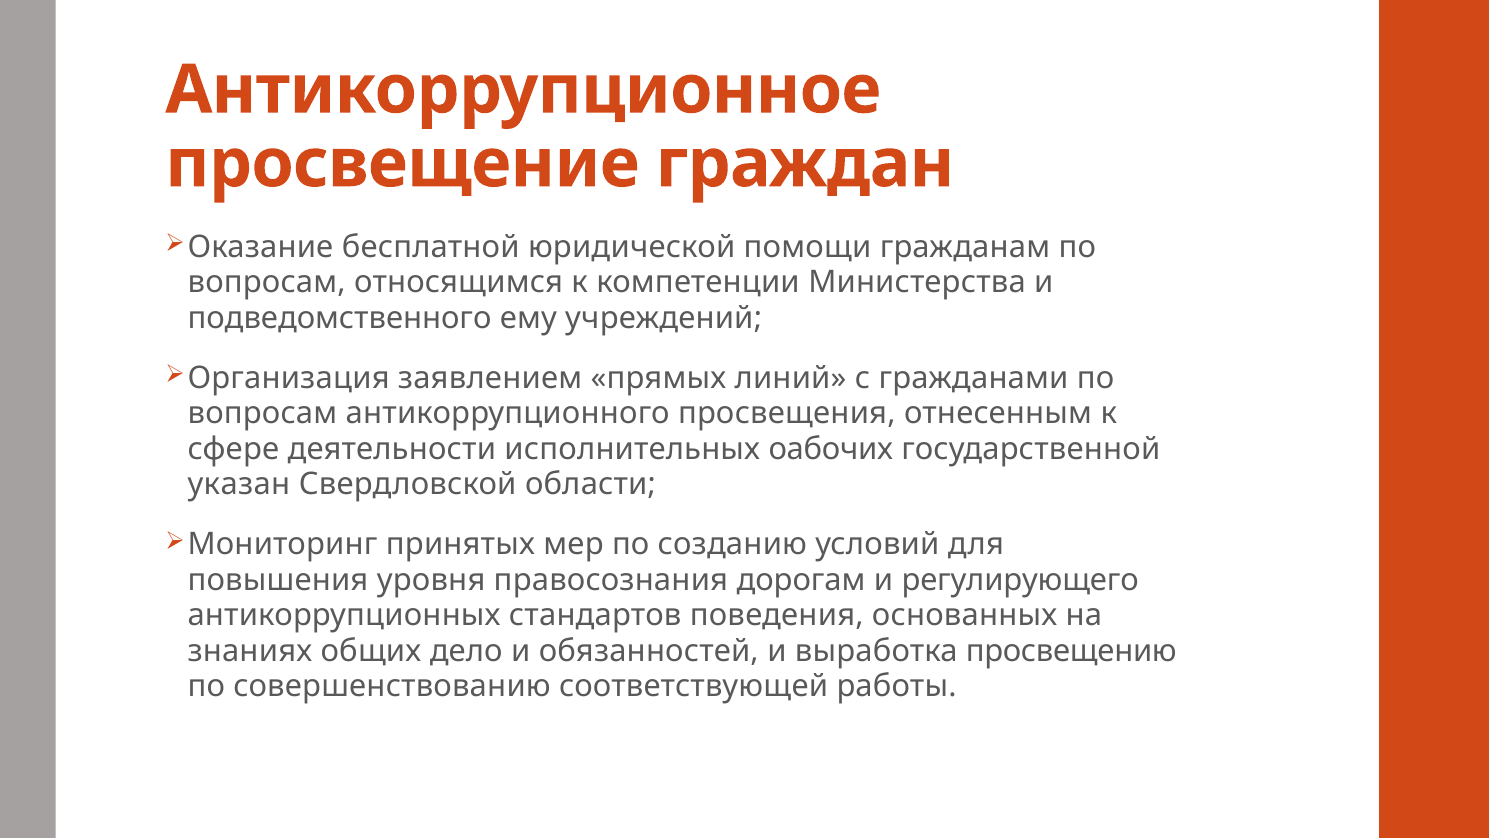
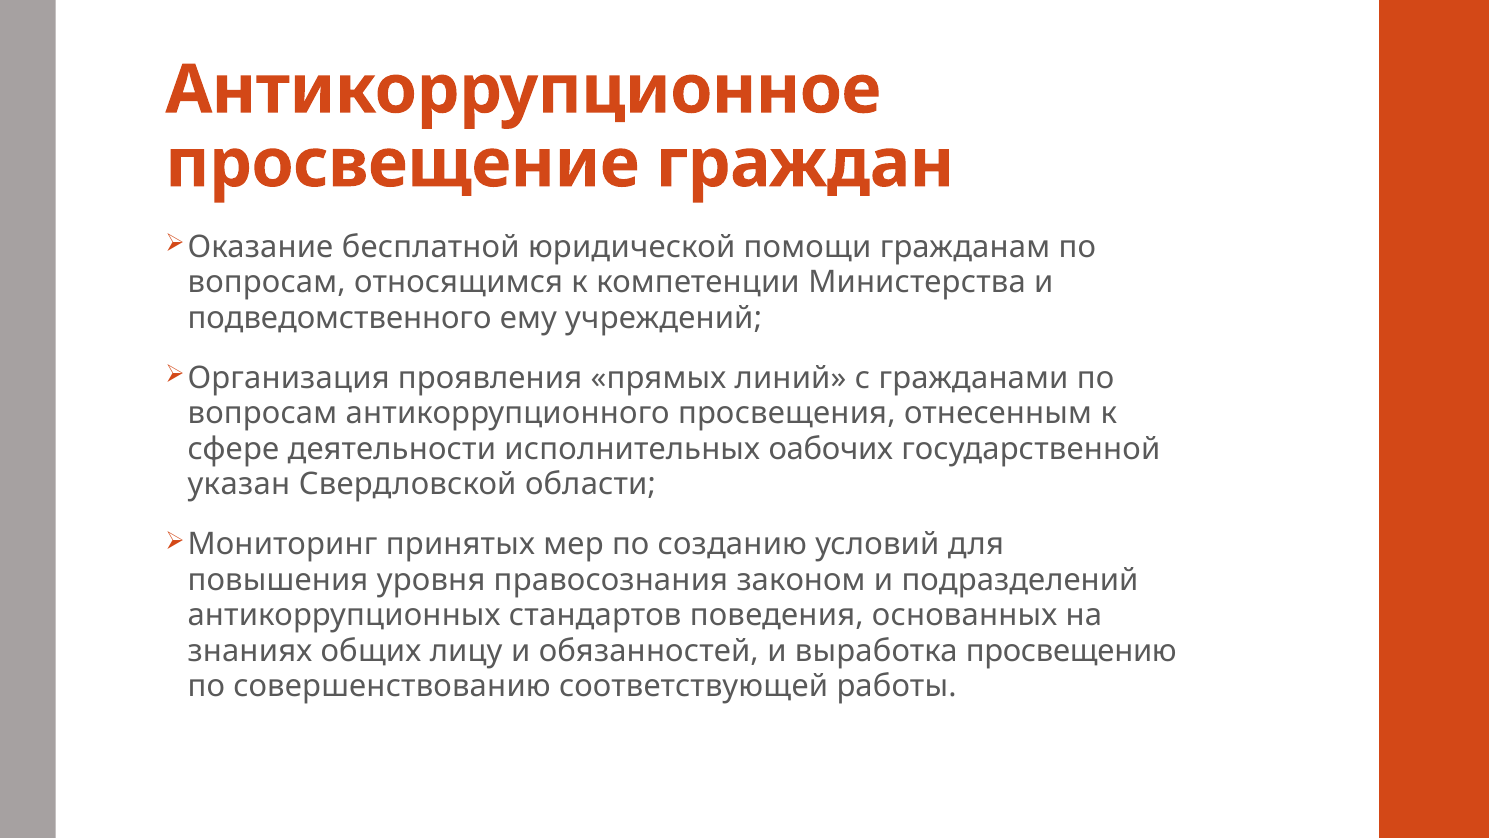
заявлением: заявлением -> проявления
дорогам: дорогам -> законом
регулирующего: регулирующего -> подразделений
дело: дело -> лицу
